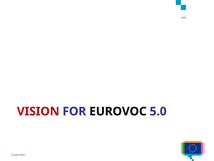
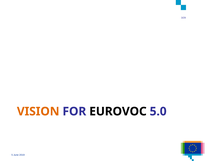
VISION colour: red -> orange
